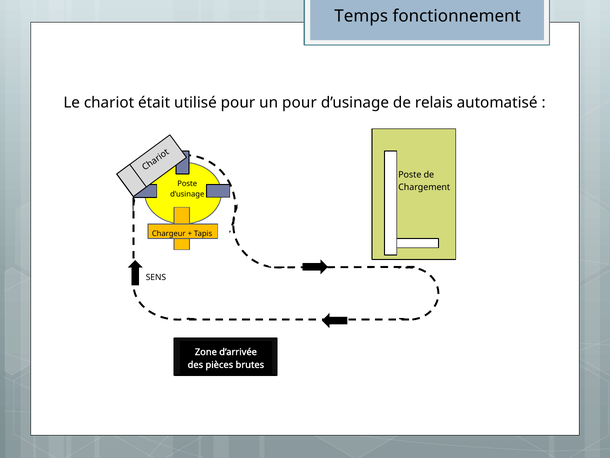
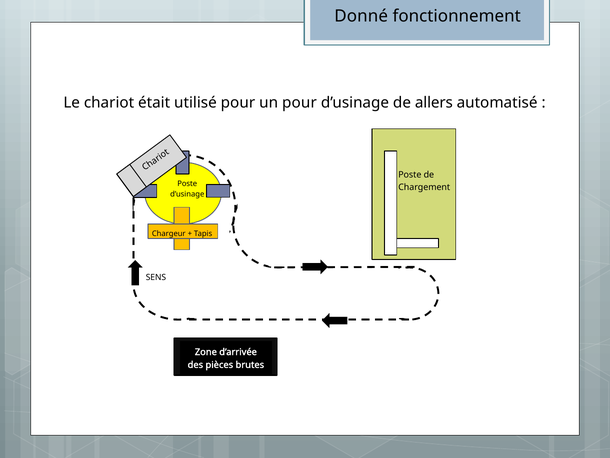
Temps: Temps -> Donné
relais: relais -> allers
